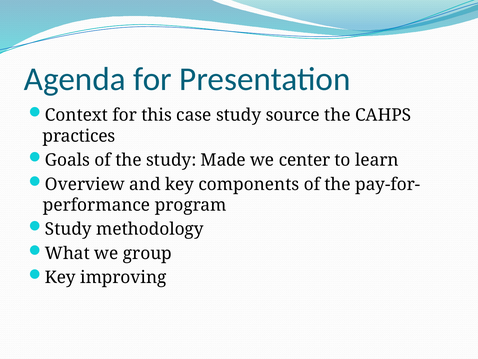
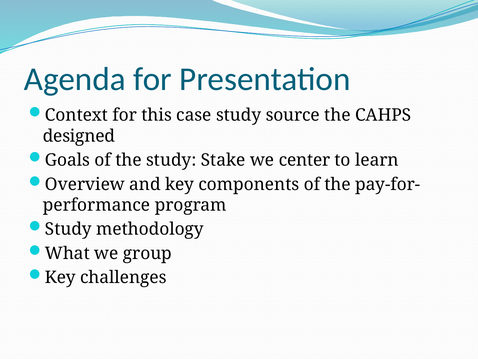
practices: practices -> designed
Made: Made -> Stake
improving: improving -> challenges
